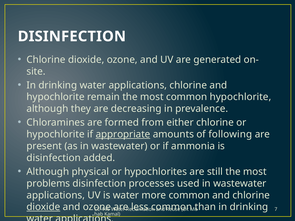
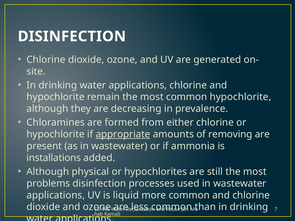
following: following -> removing
disinfection at (54, 158): disinfection -> installations
is water: water -> liquid
dioxide at (43, 207) underline: present -> none
